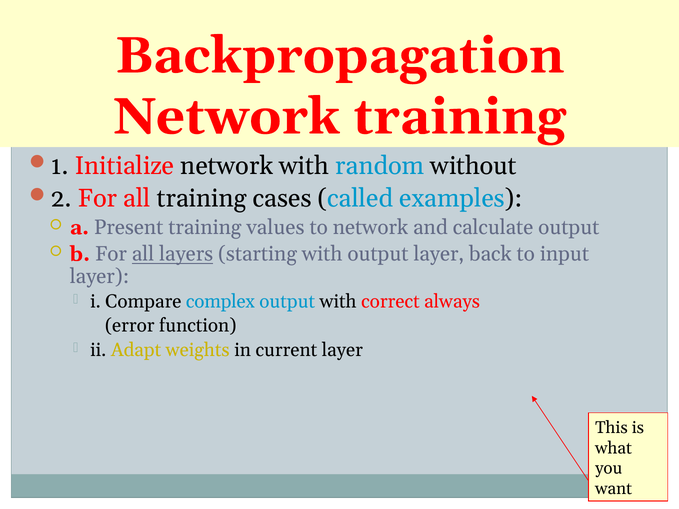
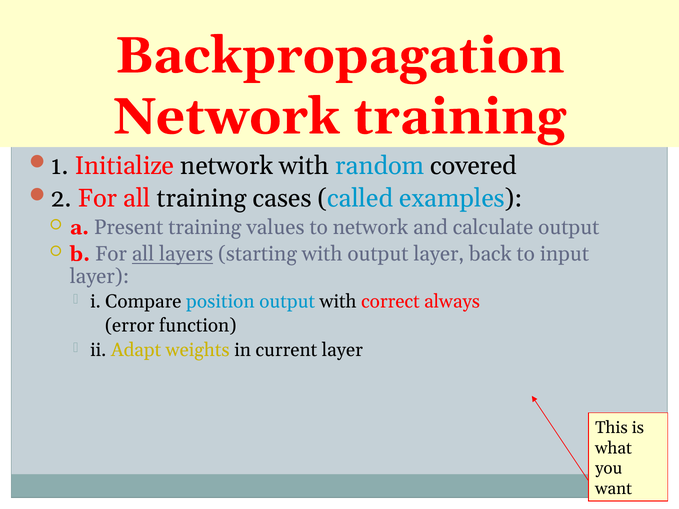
without: without -> covered
complex: complex -> position
